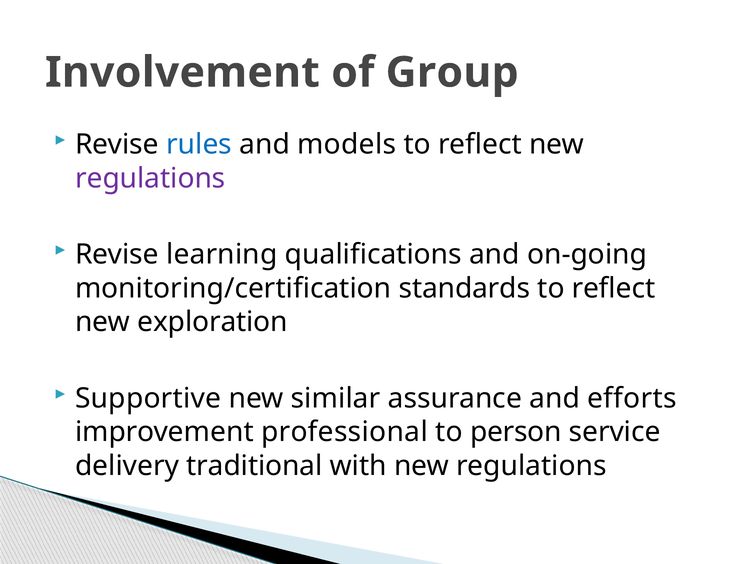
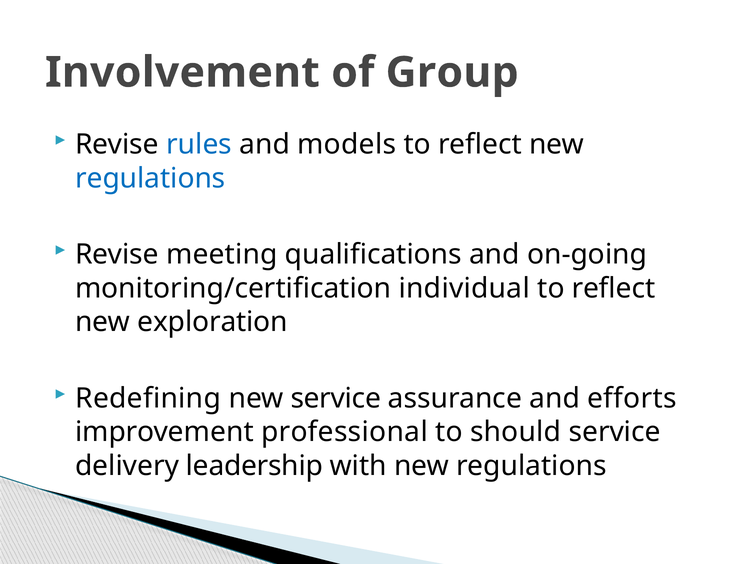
regulations at (150, 178) colour: purple -> blue
learning: learning -> meeting
standards: standards -> individual
Supportive: Supportive -> Redefining
new similar: similar -> service
person: person -> should
traditional: traditional -> leadership
